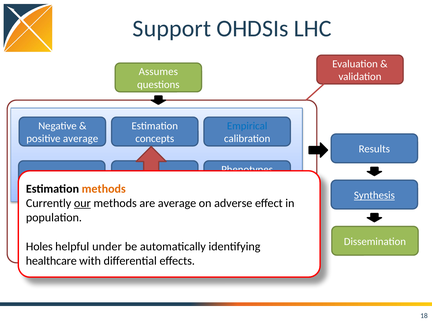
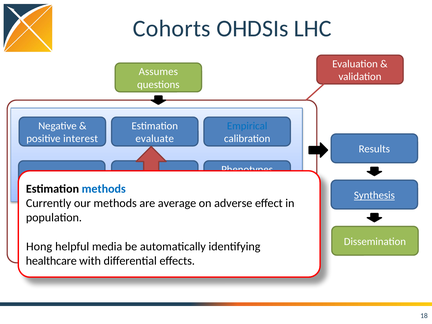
Support: Support -> Cohorts
positive average: average -> interest
concepts: concepts -> evaluate
methods at (104, 189) colour: orange -> blue
our underline: present -> none
Holes: Holes -> Hong
under: under -> media
